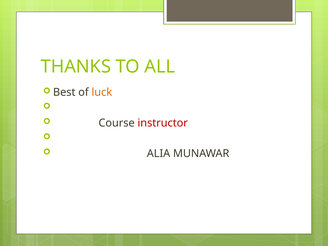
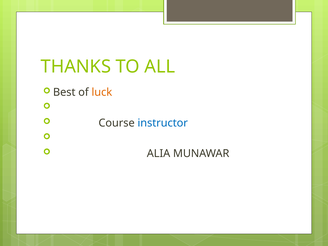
instructor colour: red -> blue
